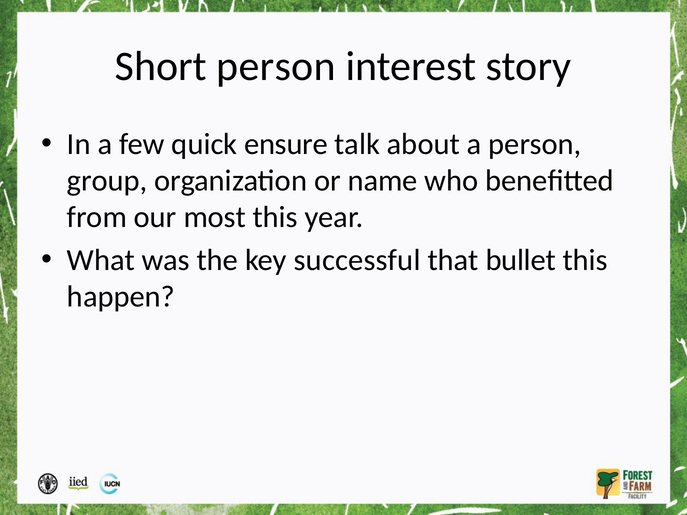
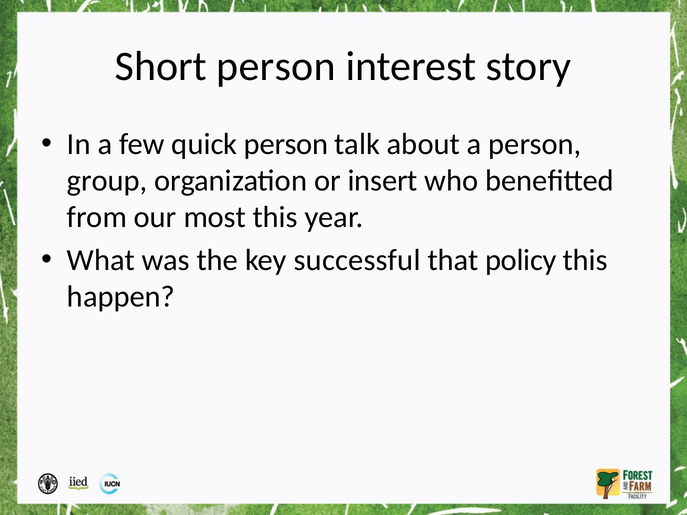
quick ensure: ensure -> person
name: name -> insert
bullet: bullet -> policy
